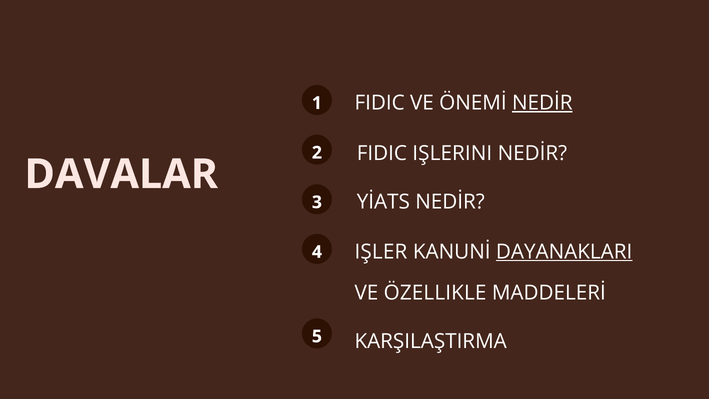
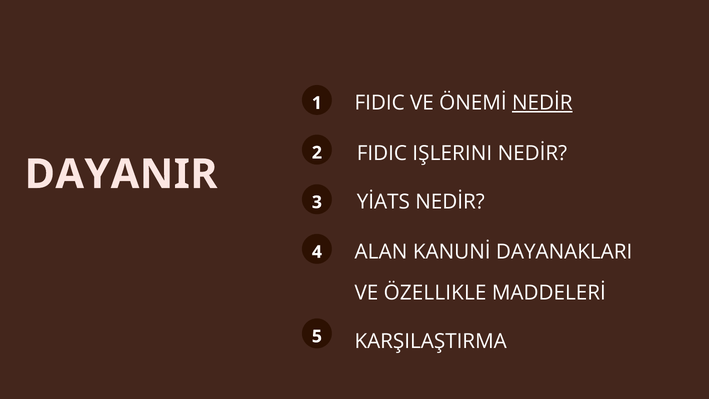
DAVALAR: DAVALAR -> DAYANIR
IŞLER: IŞLER -> ALAN
DAYANAKLARI underline: present -> none
